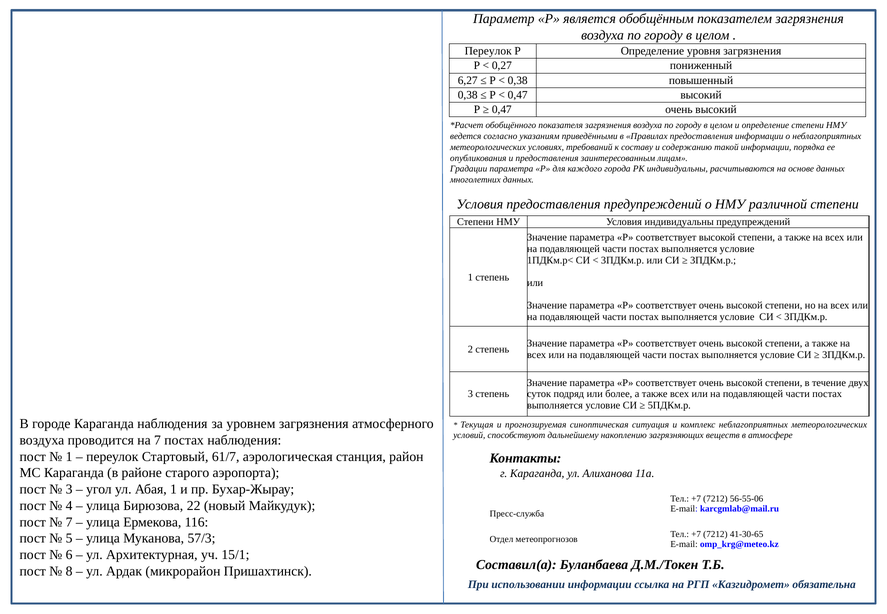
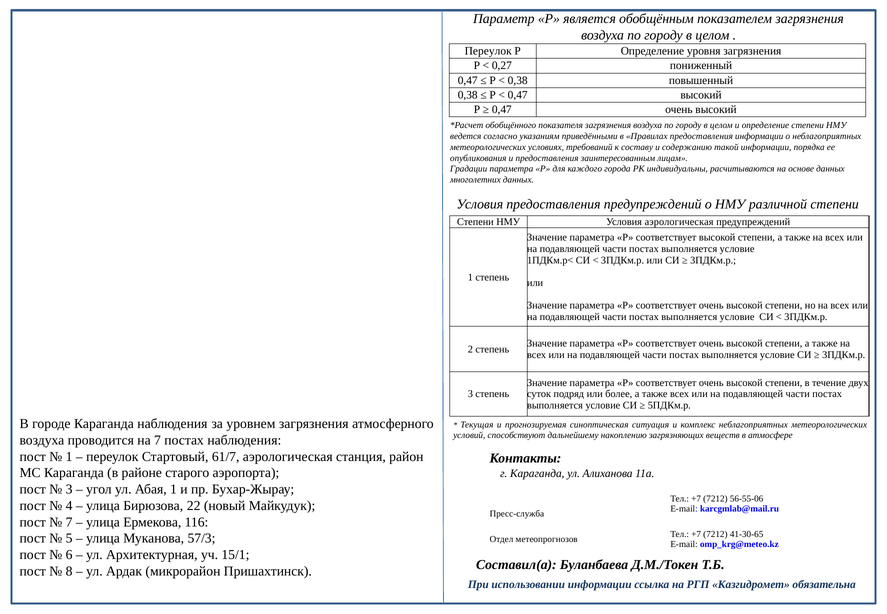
6,27 at (468, 80): 6,27 -> 0,47
Условия индивидуальны: индивидуальны -> аэрологическая
